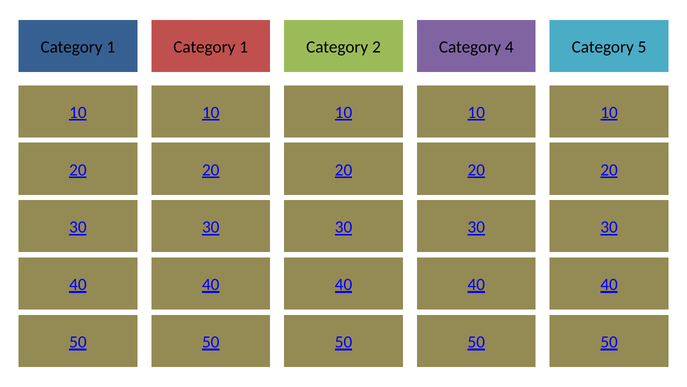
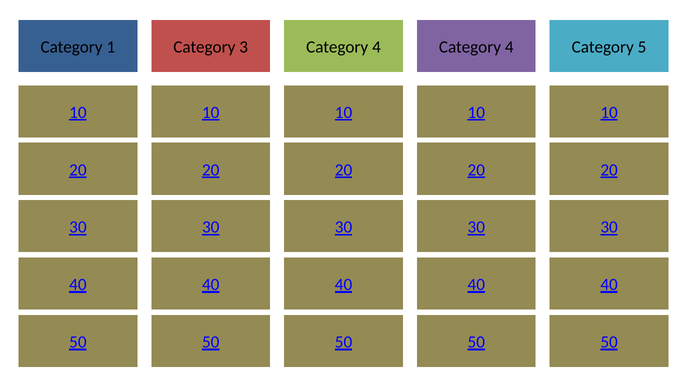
1 at (244, 47): 1 -> 3
2 at (376, 47): 2 -> 4
